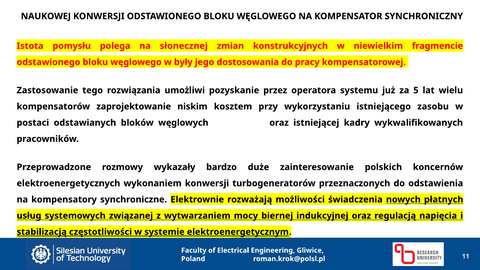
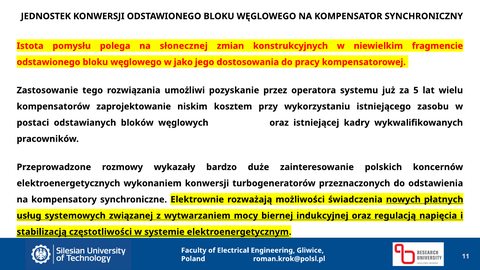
NAUKOWEJ: NAUKOWEJ -> JEDNOSTEK
były: były -> jako
